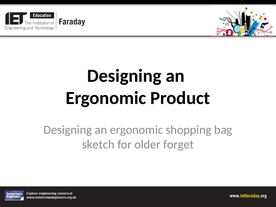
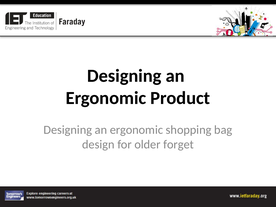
sketch: sketch -> design
